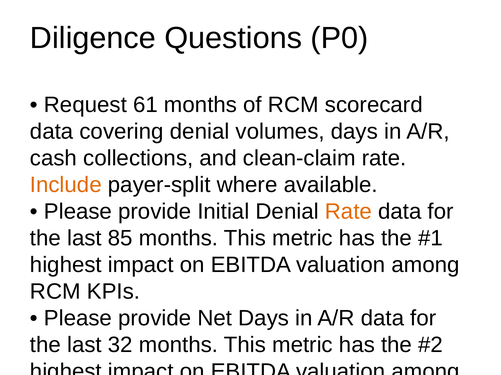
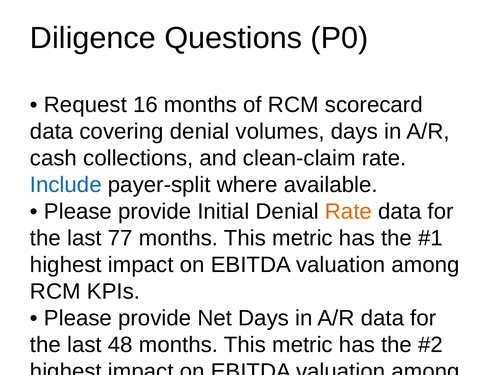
61: 61 -> 16
Include colour: orange -> blue
85: 85 -> 77
32: 32 -> 48
